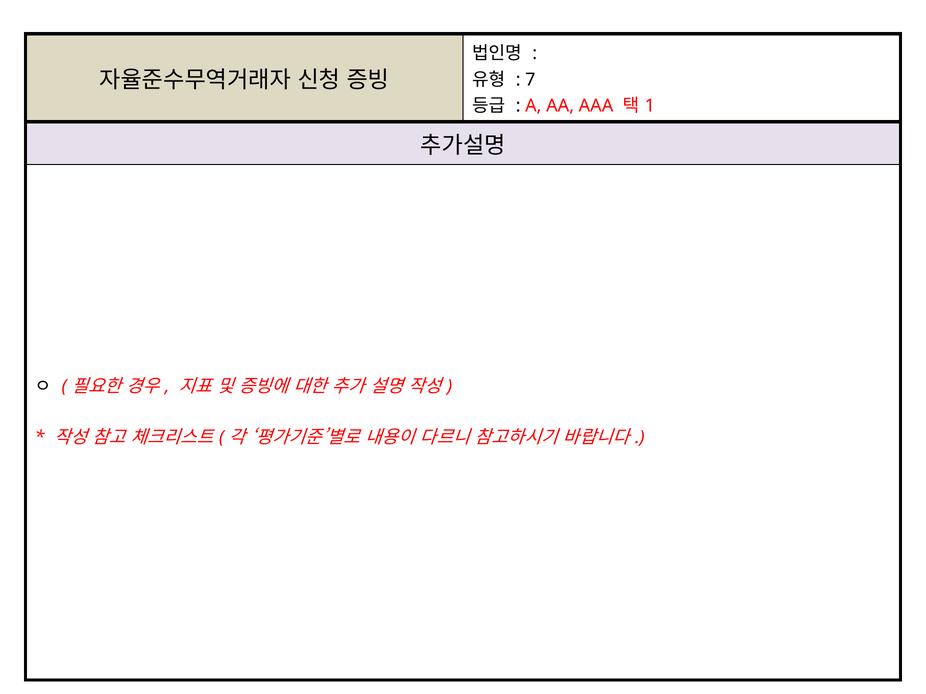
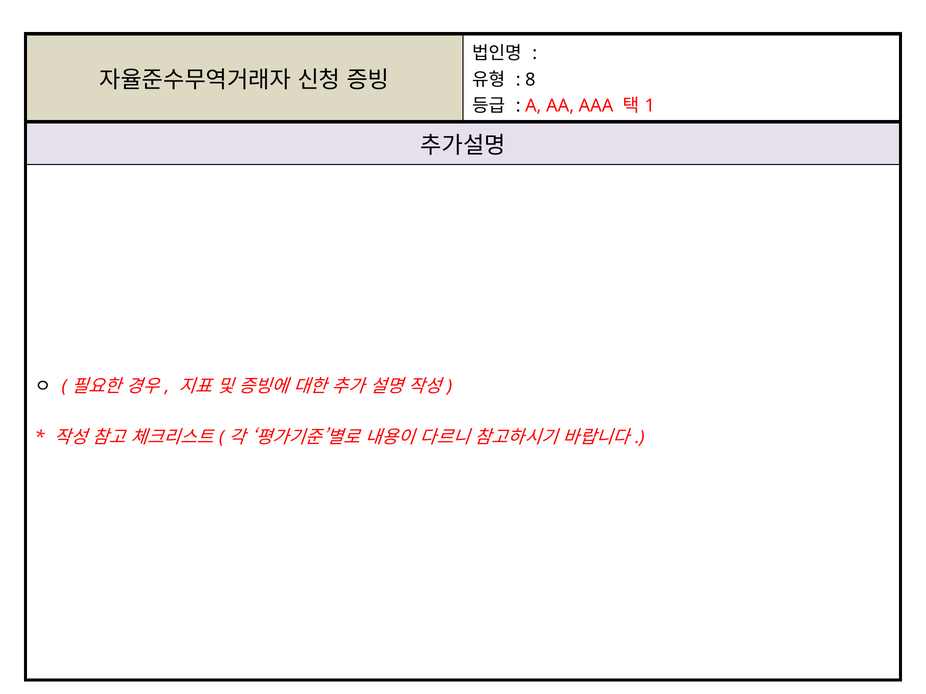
7: 7 -> 8
